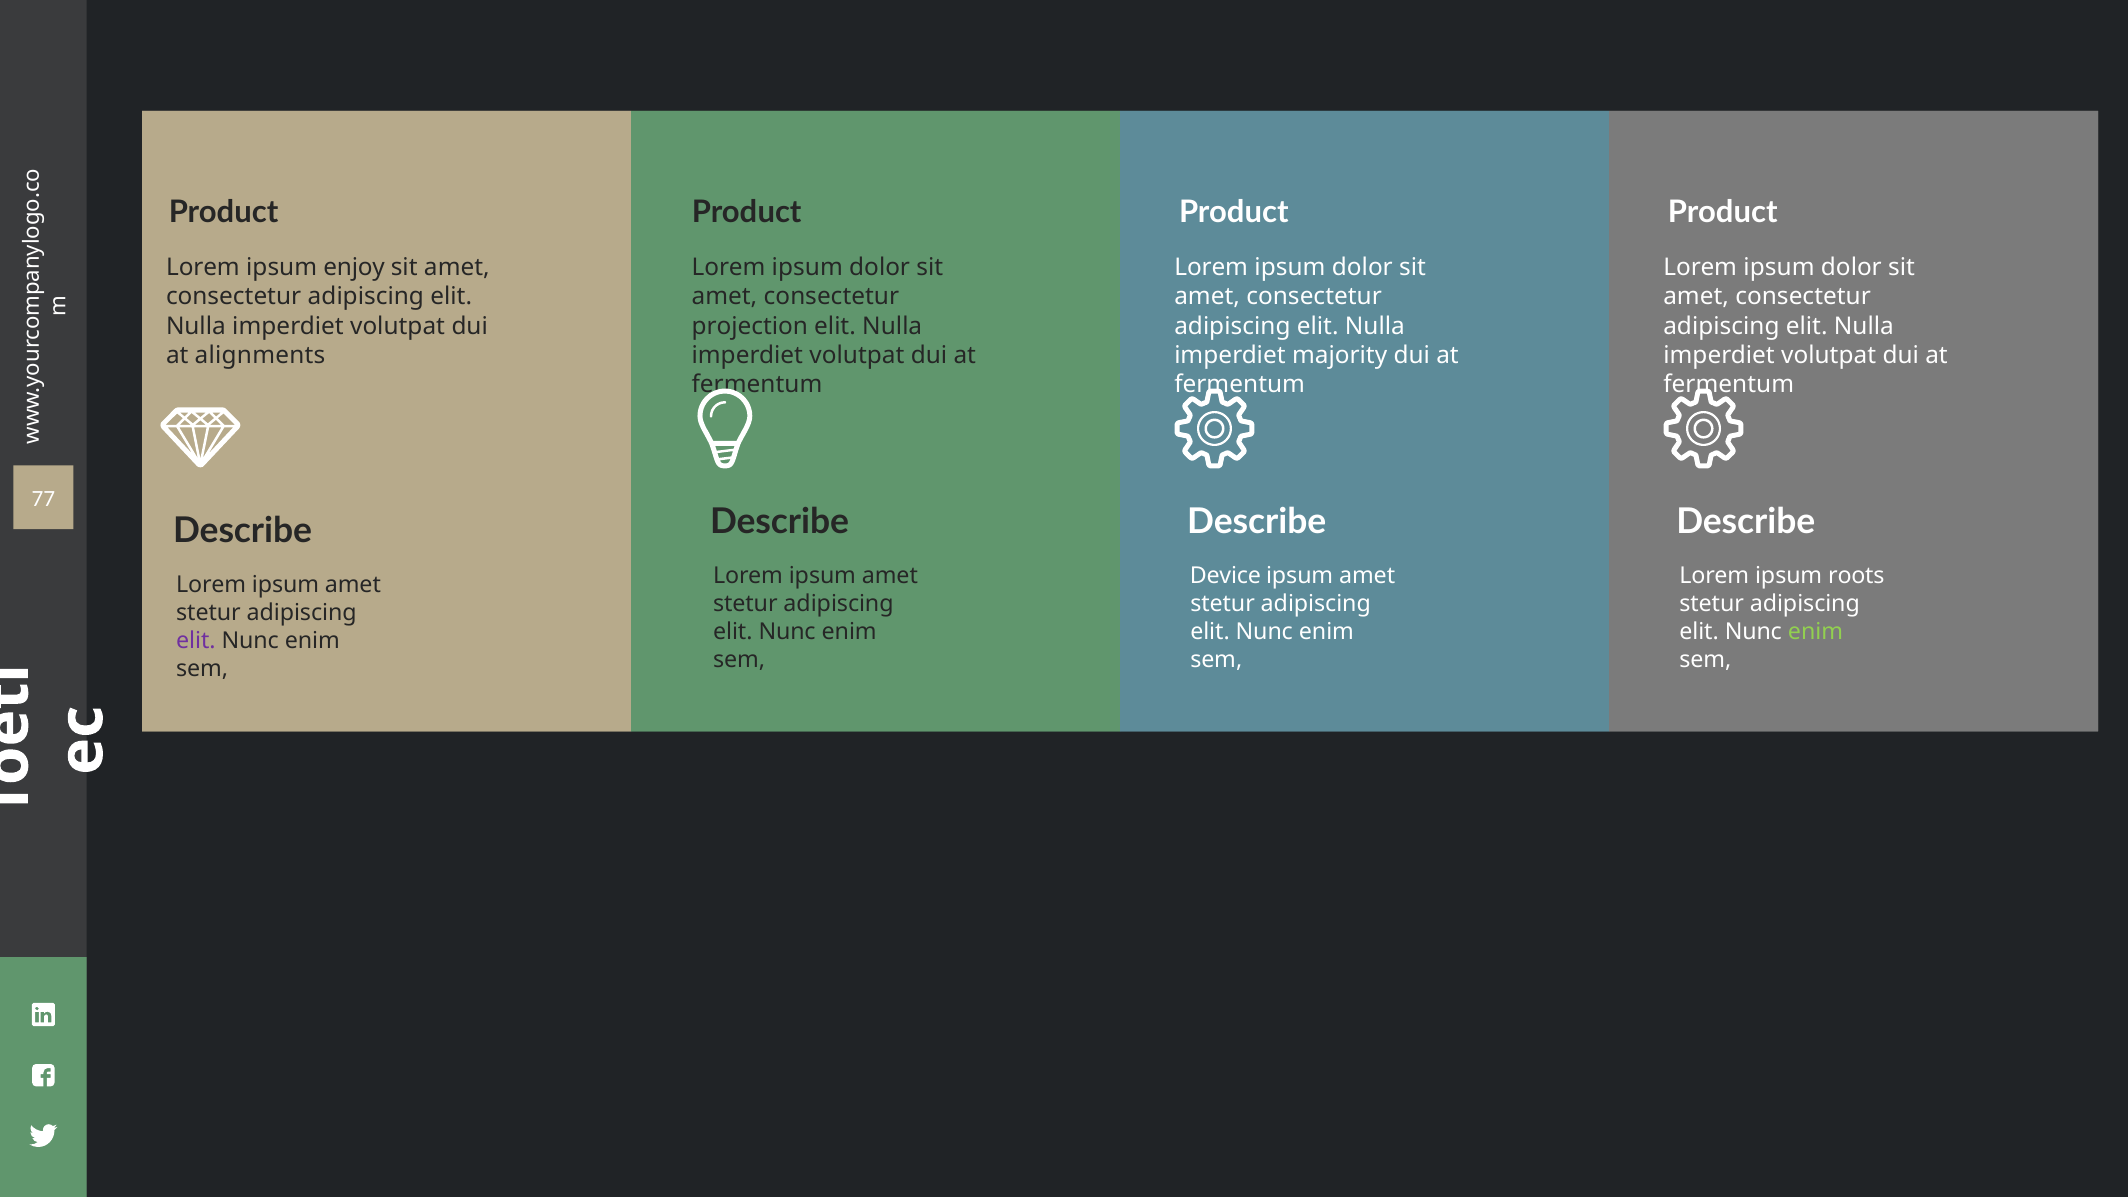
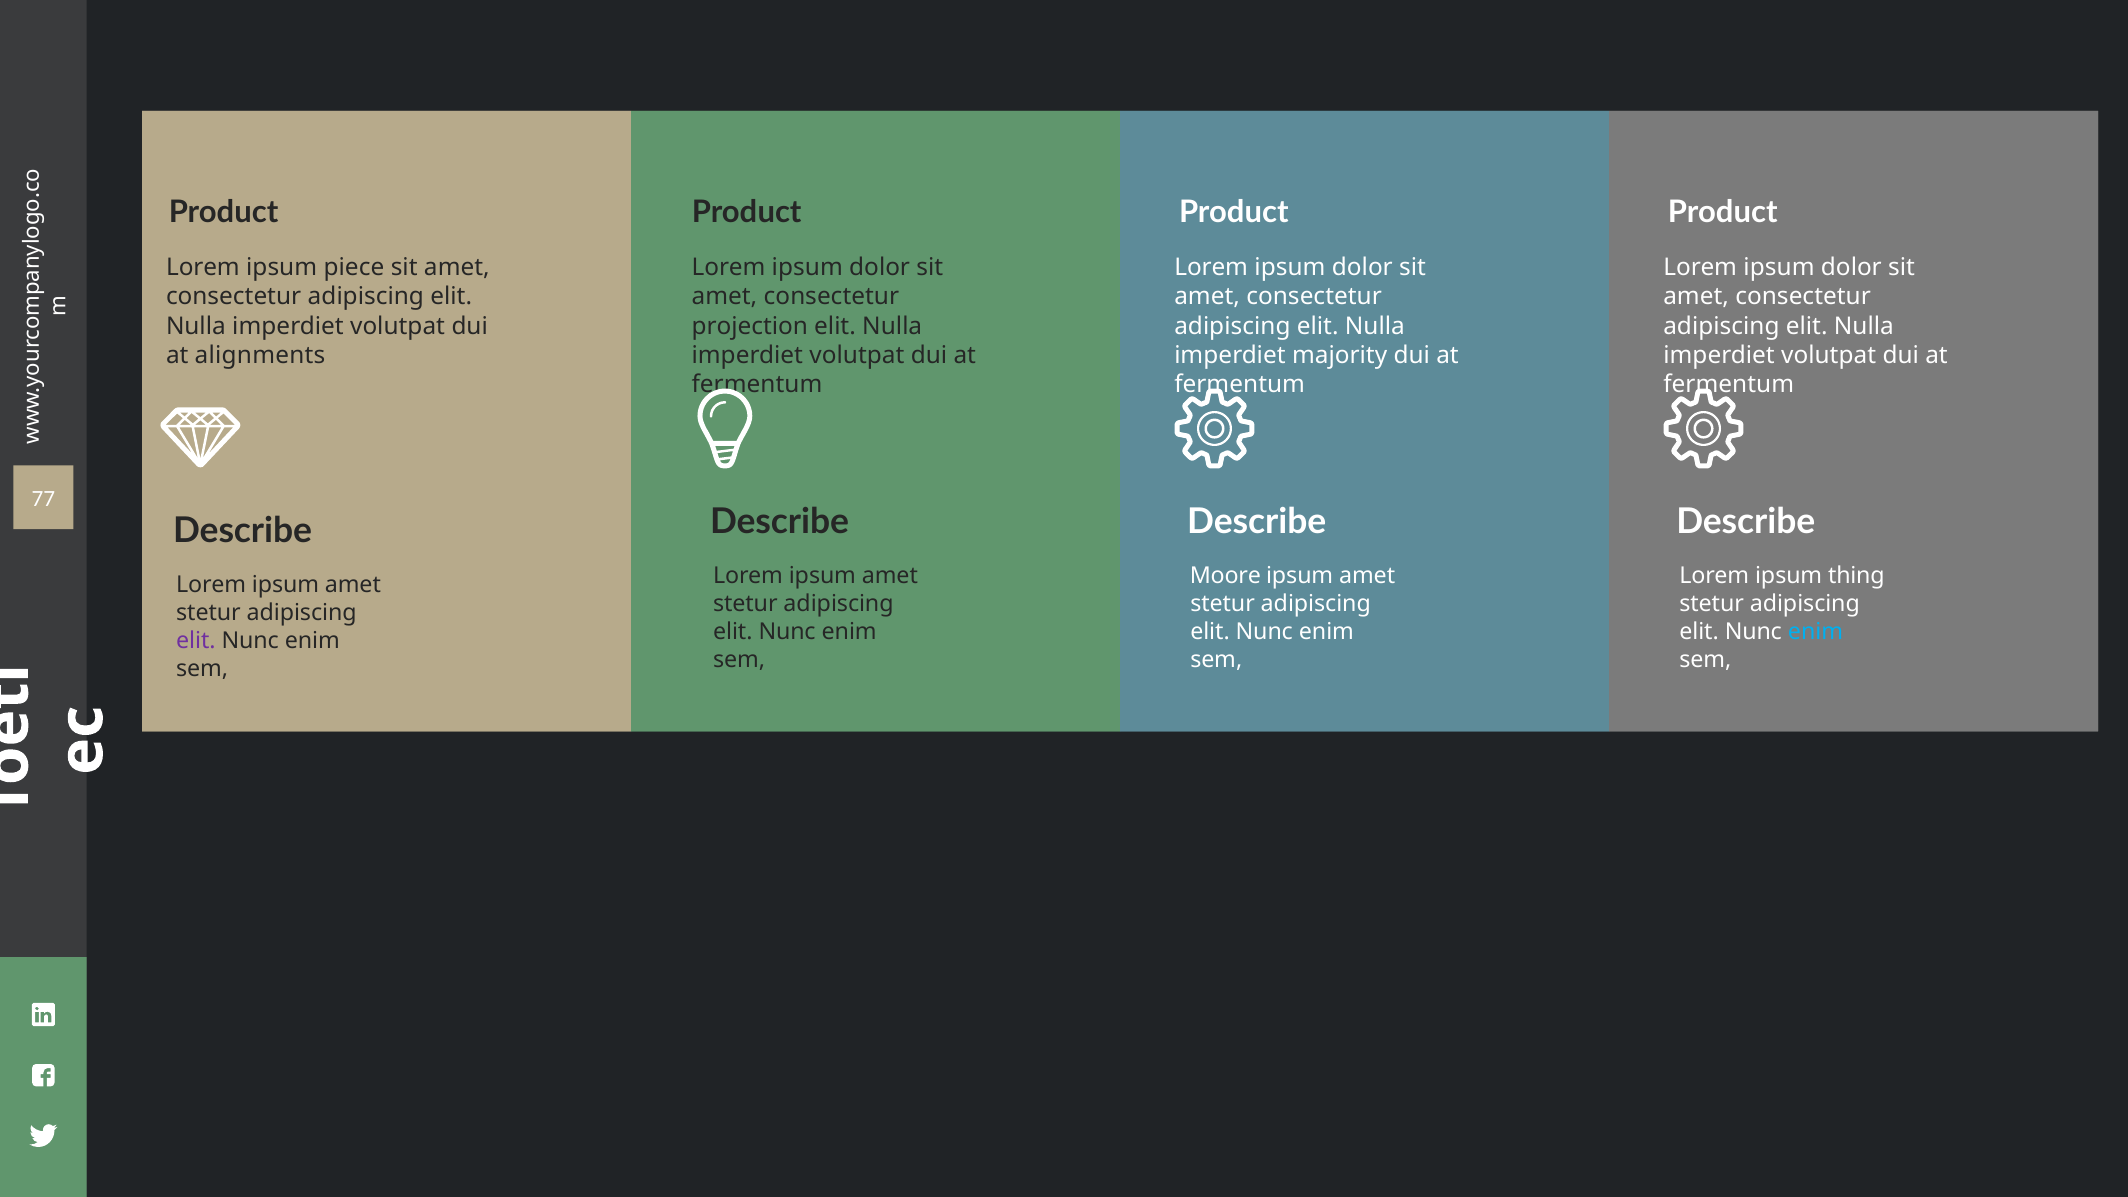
enjoy: enjoy -> piece
Device: Device -> Moore
roots: roots -> thing
enim at (1815, 632) colour: light green -> light blue
